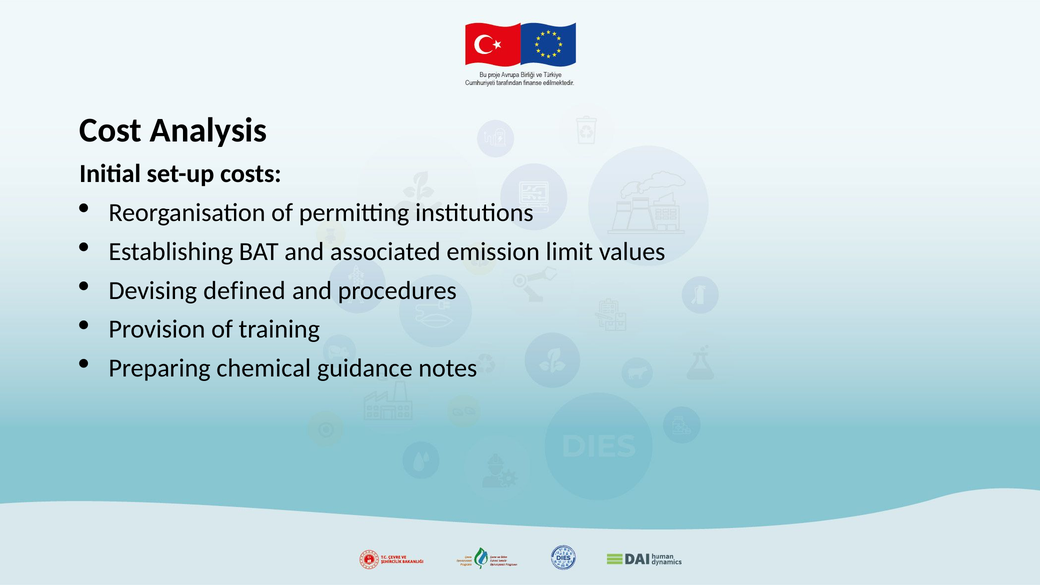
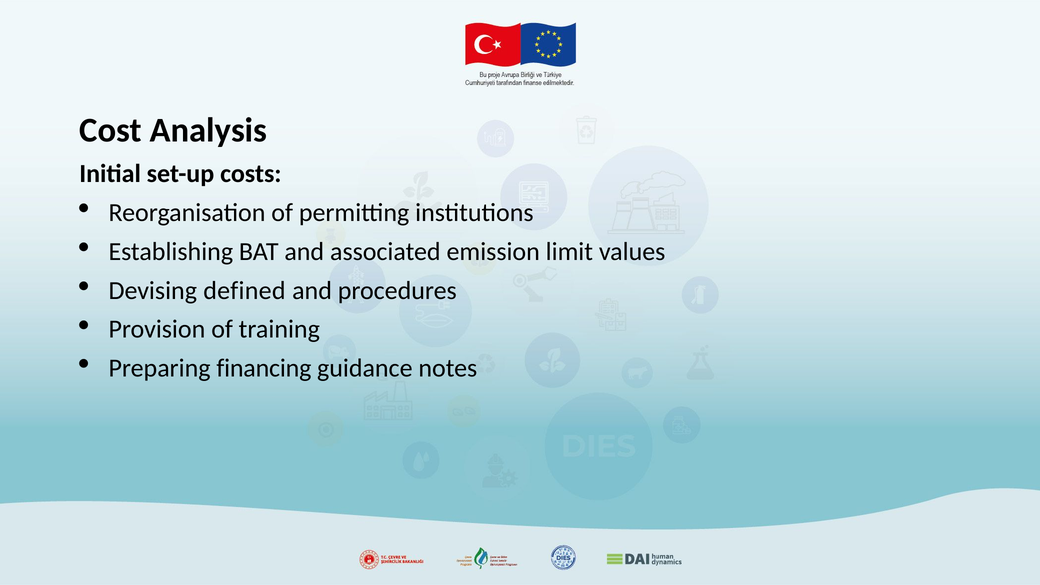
chemical: chemical -> financing
